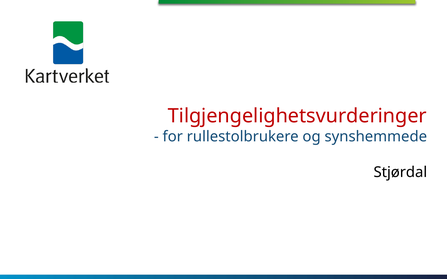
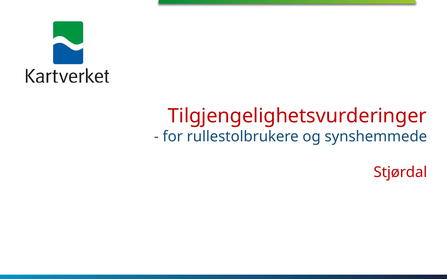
Stjørdal colour: black -> red
